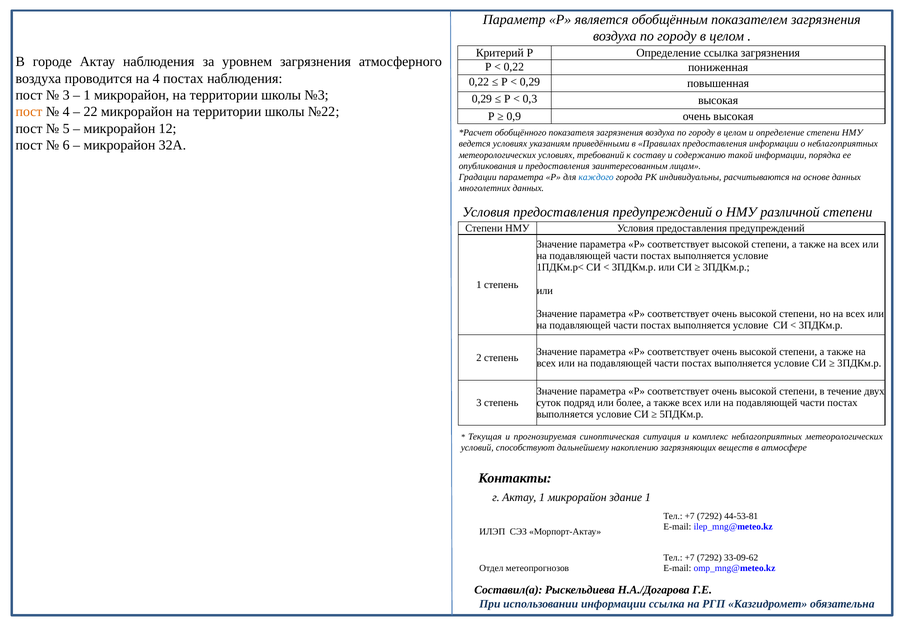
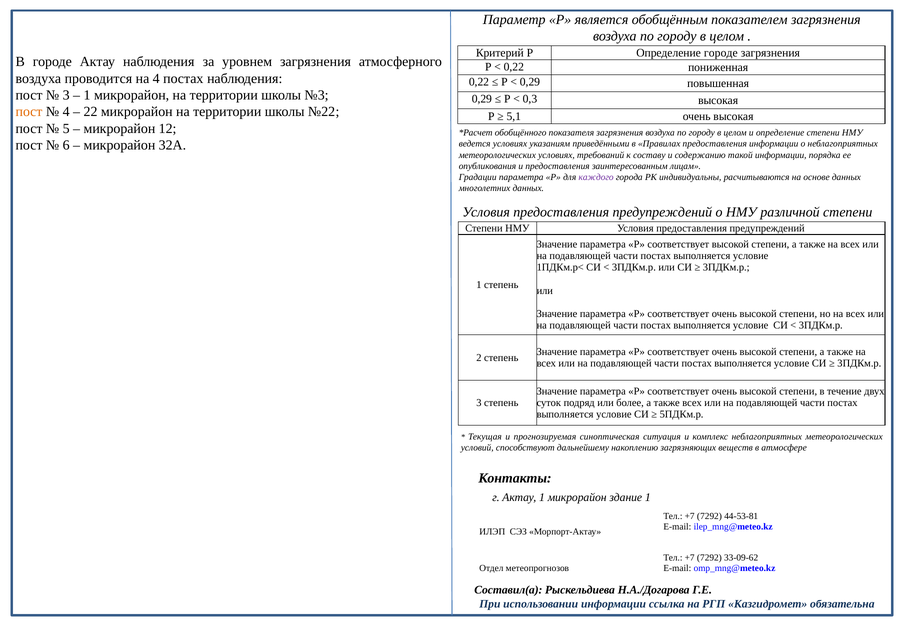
Определение ссылка: ссылка -> городе
0,9: 0,9 -> 5,1
каждого colour: blue -> purple
